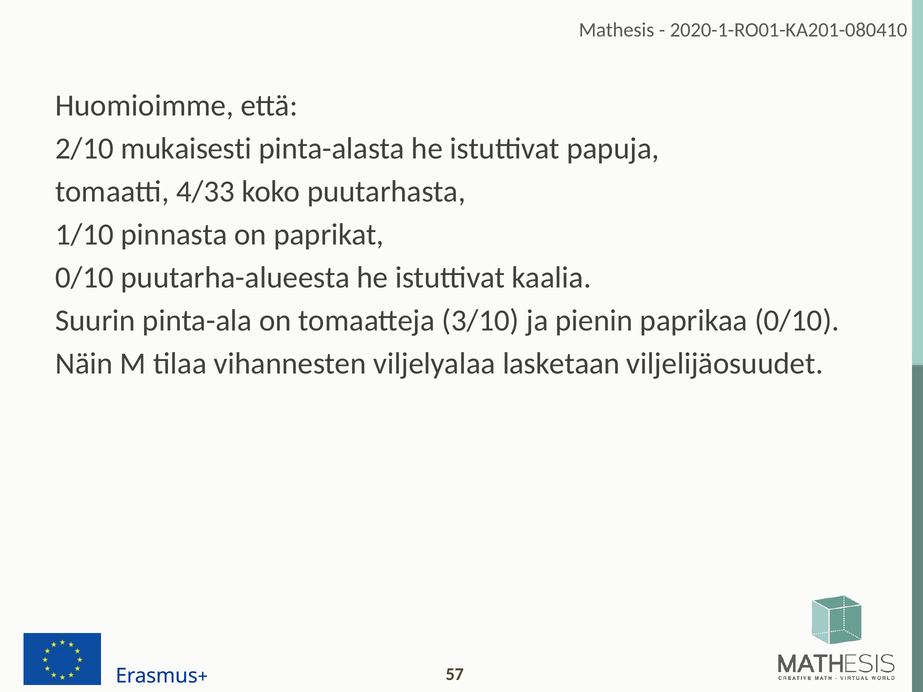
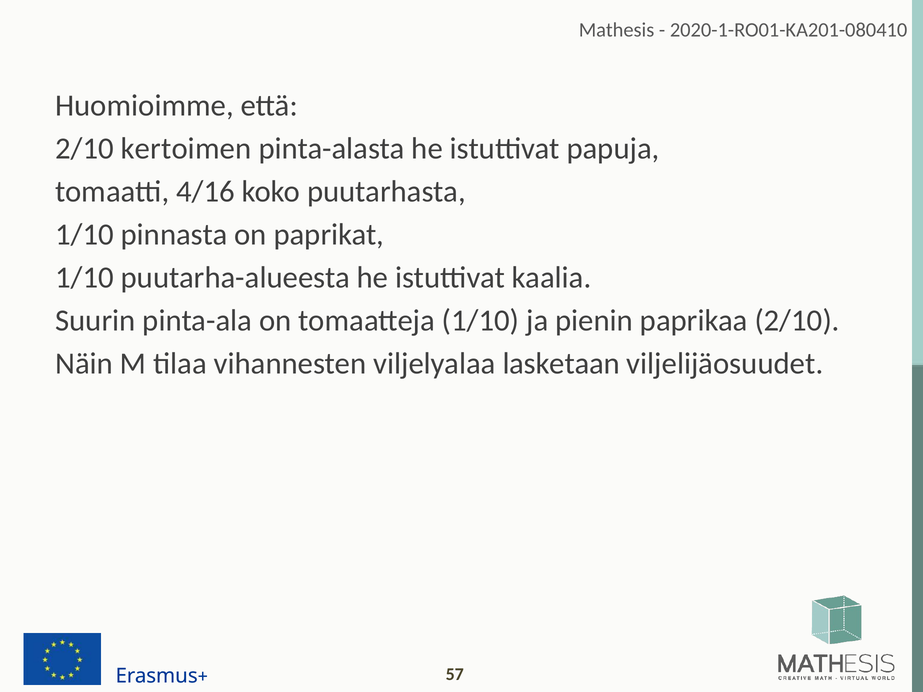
mukaisesti: mukaisesti -> kertoimen
4/33: 4/33 -> 4/16
0/10 at (85, 278): 0/10 -> 1/10
tomaatteja 3/10: 3/10 -> 1/10
paprikaa 0/10: 0/10 -> 2/10
